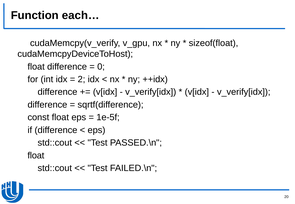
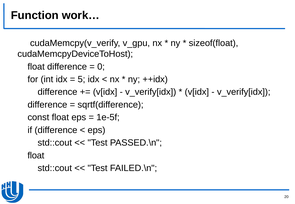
each…: each… -> work…
2: 2 -> 5
